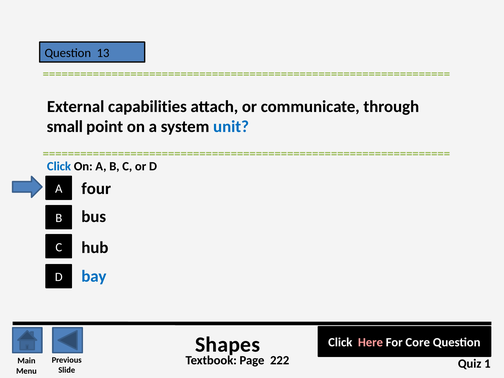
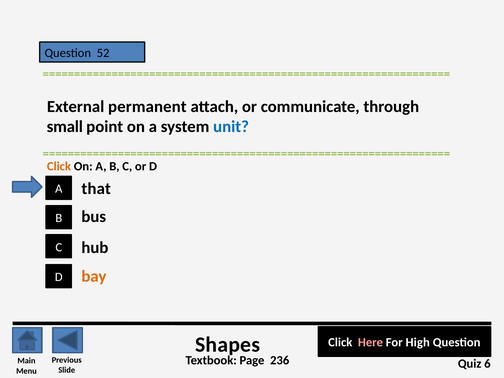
13: 13 -> 52
capabilities: capabilities -> permanent
Click at (59, 166) colour: blue -> orange
four: four -> that
bay colour: blue -> orange
Core: Core -> High
222: 222 -> 236
1: 1 -> 6
